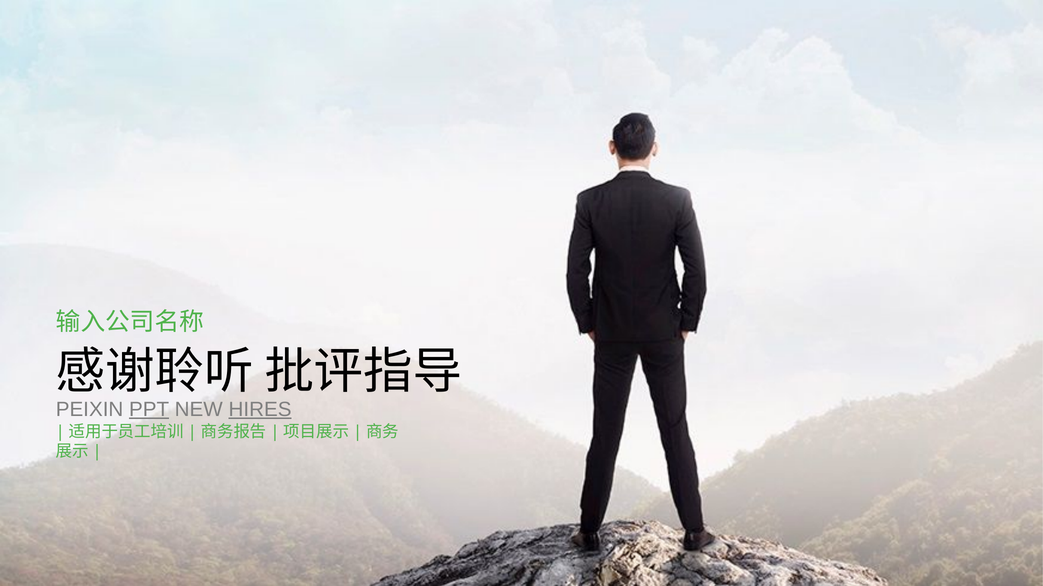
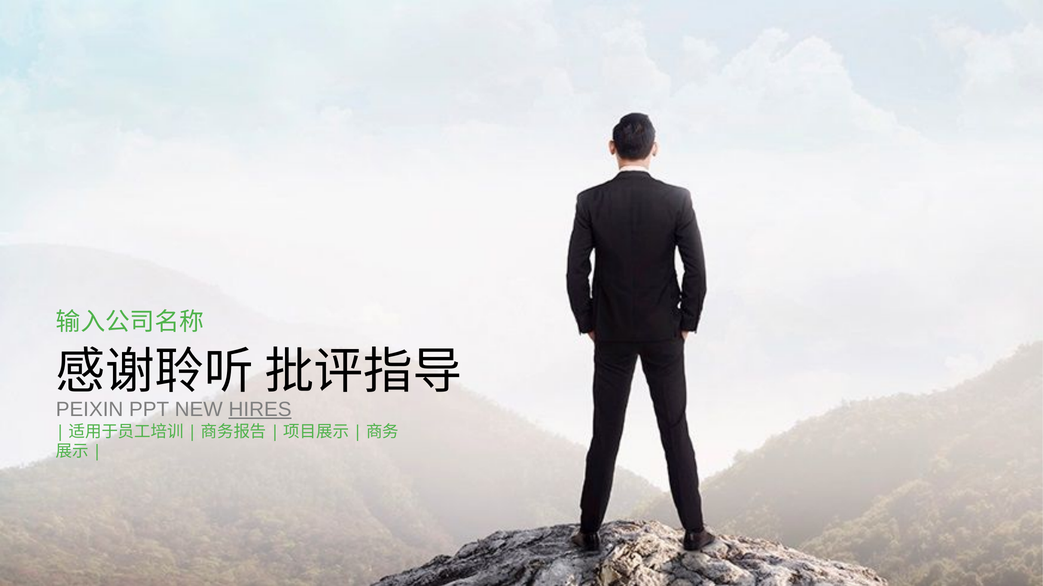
PPT at (149, 410) underline: present -> none
